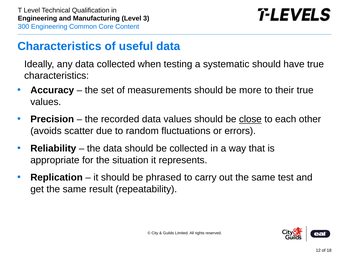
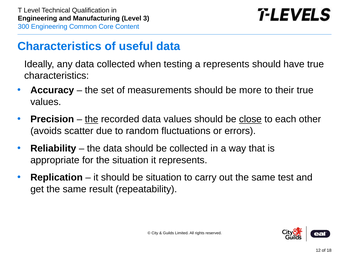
a systematic: systematic -> represents
the at (92, 119) underline: none -> present
be phrased: phrased -> situation
